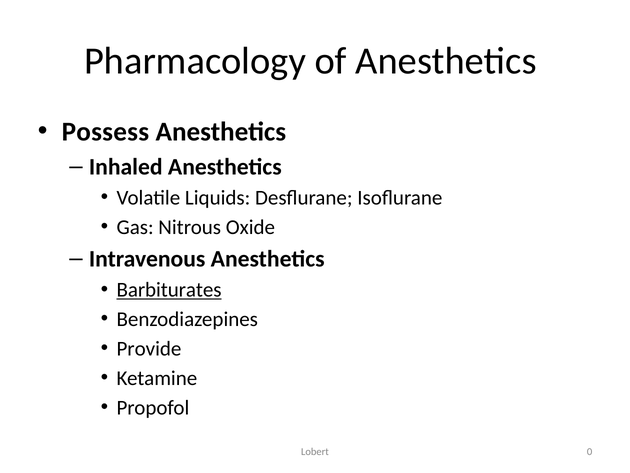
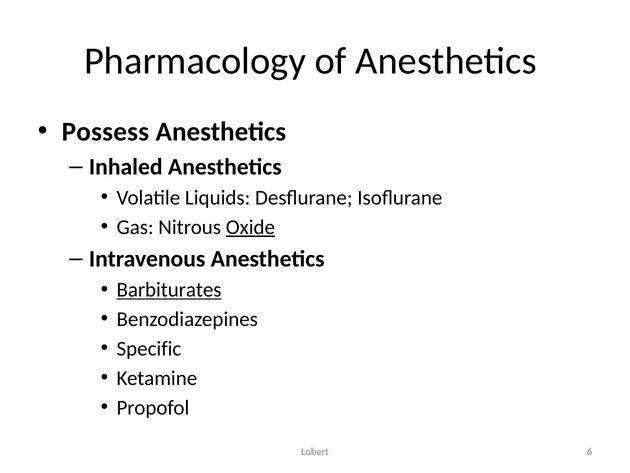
Oxide underline: none -> present
Provide: Provide -> Specific
0: 0 -> 6
